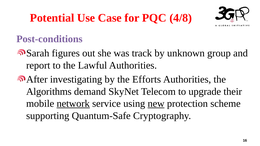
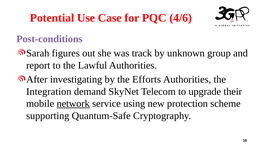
4/8: 4/8 -> 4/6
Algorithms: Algorithms -> Integration
new underline: present -> none
